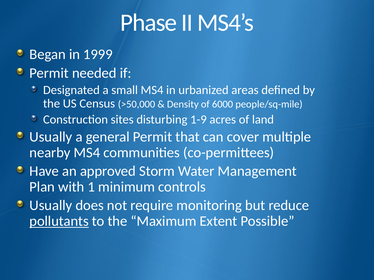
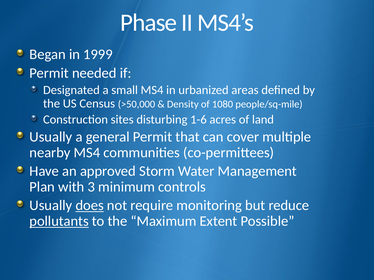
6000: 6000 -> 1080
1-9: 1-9 -> 1-6
1: 1 -> 3
does underline: none -> present
